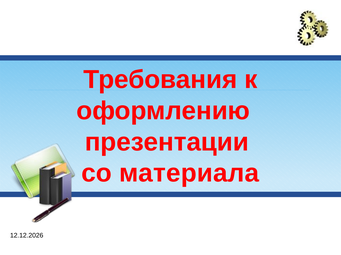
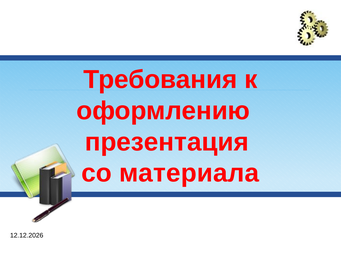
презентации: презентации -> презентация
